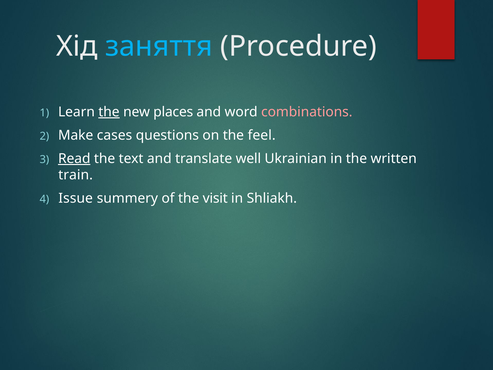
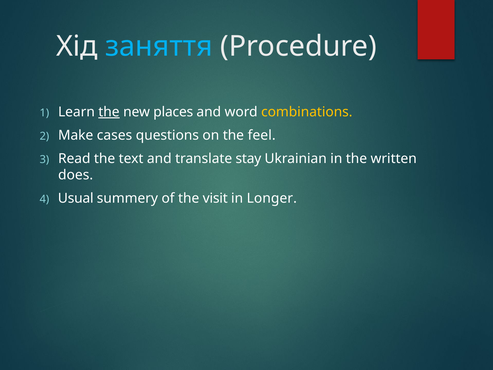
combinations colour: pink -> yellow
Read underline: present -> none
well: well -> stay
train: train -> does
Issue: Issue -> Usual
Shliakh: Shliakh -> Longer
